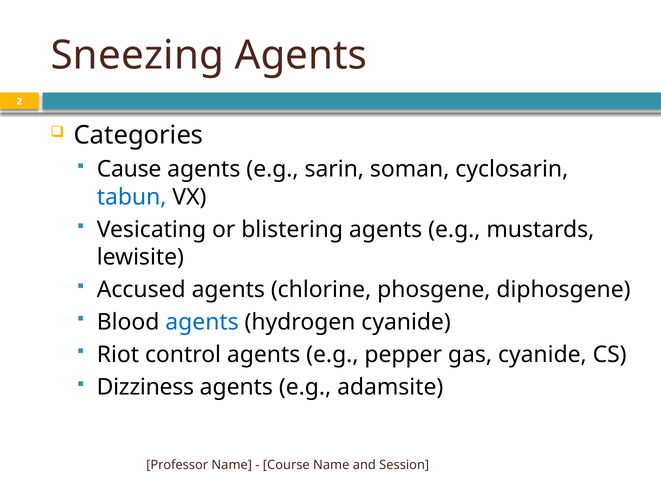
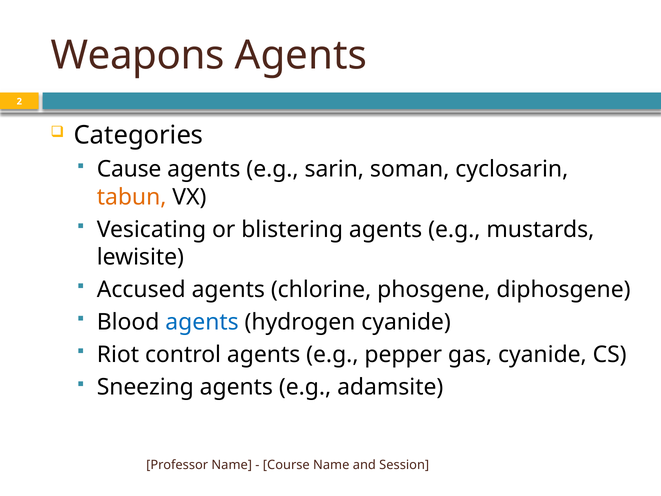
Sneezing: Sneezing -> Weapons
tabun colour: blue -> orange
Dizziness: Dizziness -> Sneezing
